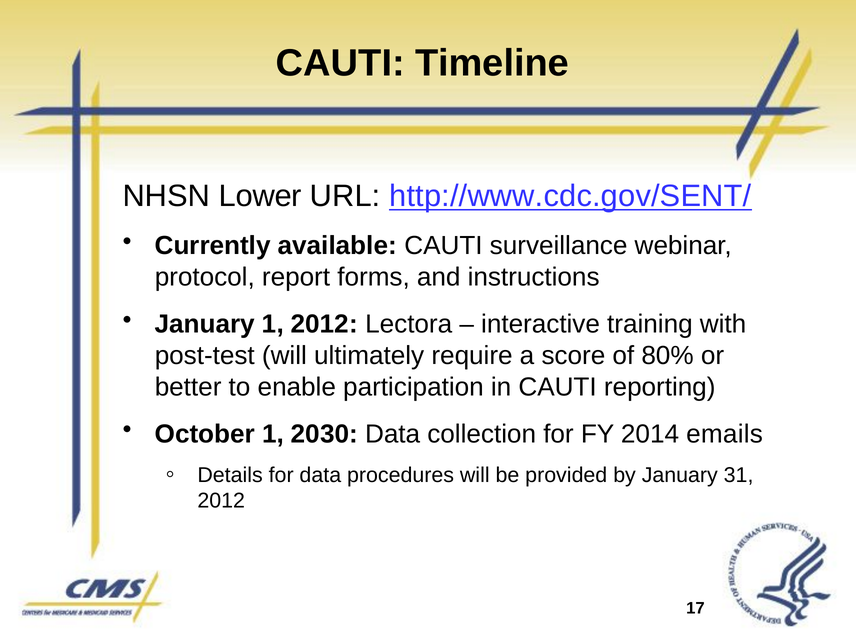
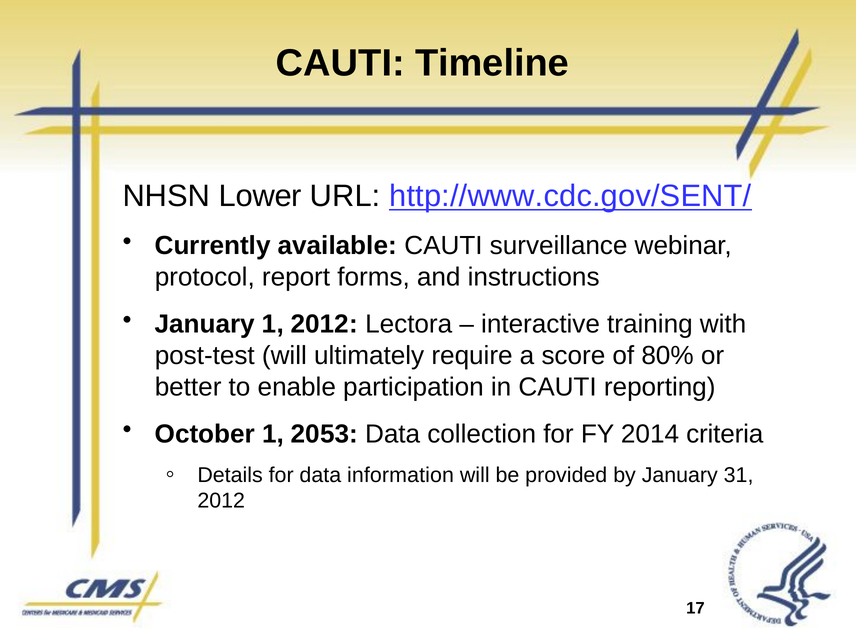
2030: 2030 -> 2053
emails: emails -> criteria
procedures: procedures -> information
